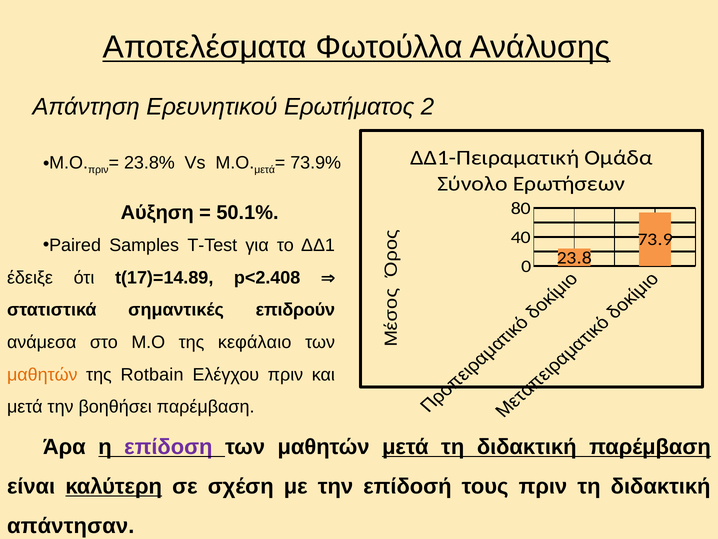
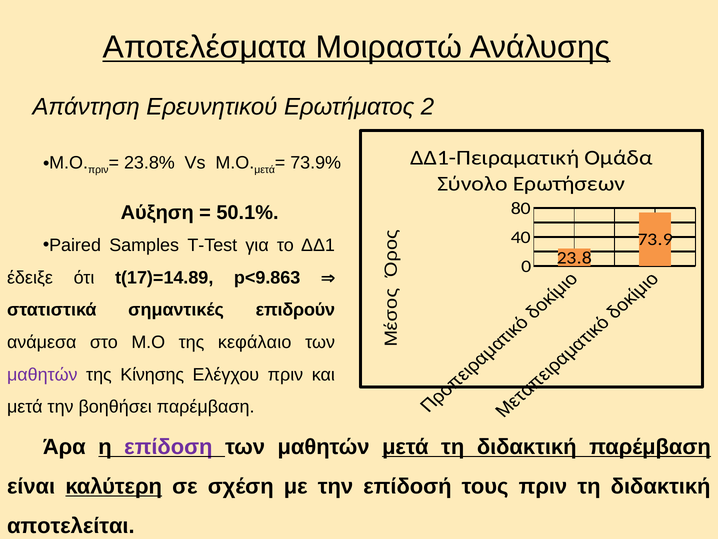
Φωτούλλα: Φωτούλλα -> Μοιραστώ
p<2.408: p<2.408 -> p<9.863
μαθητών at (42, 374) colour: orange -> purple
Rotbain: Rotbain -> Κίνησης
απάντησαν: απάντησαν -> αποτελείται
